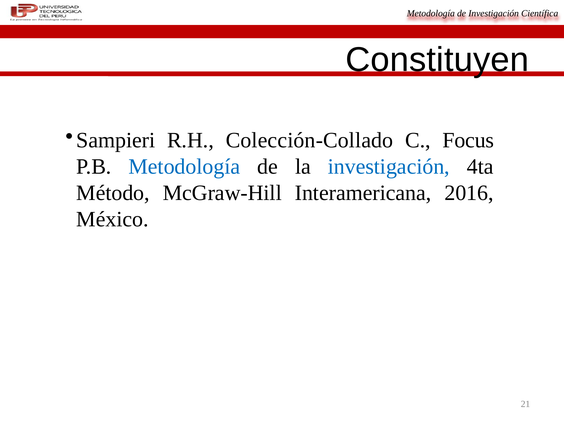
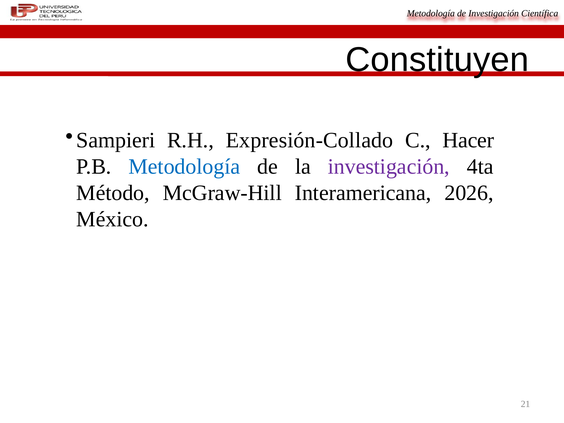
Colección-Collado: Colección-Collado -> Expresión-Collado
Focus: Focus -> Hacer
investigación at (389, 166) colour: blue -> purple
2016: 2016 -> 2026
